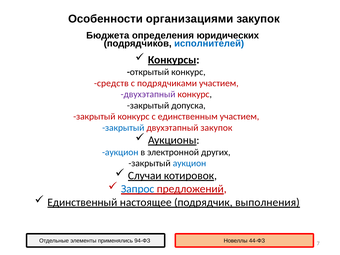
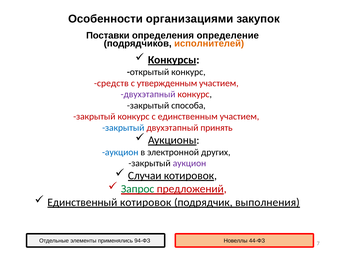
Бюджета: Бюджета -> Поставки
юридических: юридических -> определение
исполнителей colour: blue -> orange
подрядчиками: подрядчиками -> утвержденным
допуска: допуска -> способа
двухэтапный закупок: закупок -> принять
аукцион at (189, 163) colour: blue -> purple
Запрос colour: blue -> green
Единственный настоящее: настоящее -> котировок
